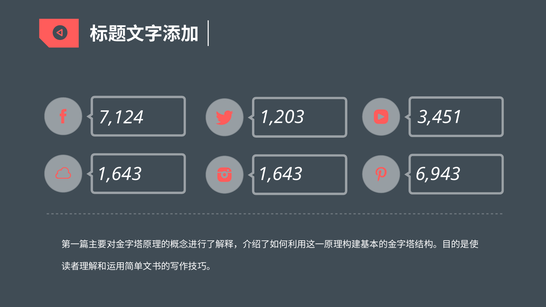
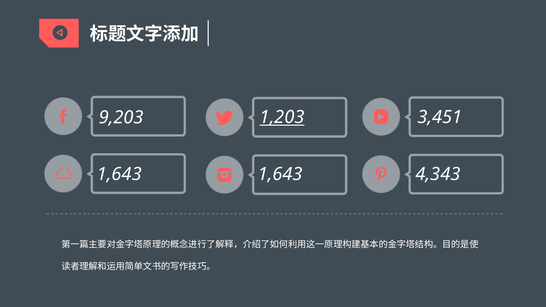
1,203 underline: none -> present
7,124: 7,124 -> 9,203
6,943: 6,943 -> 4,343
